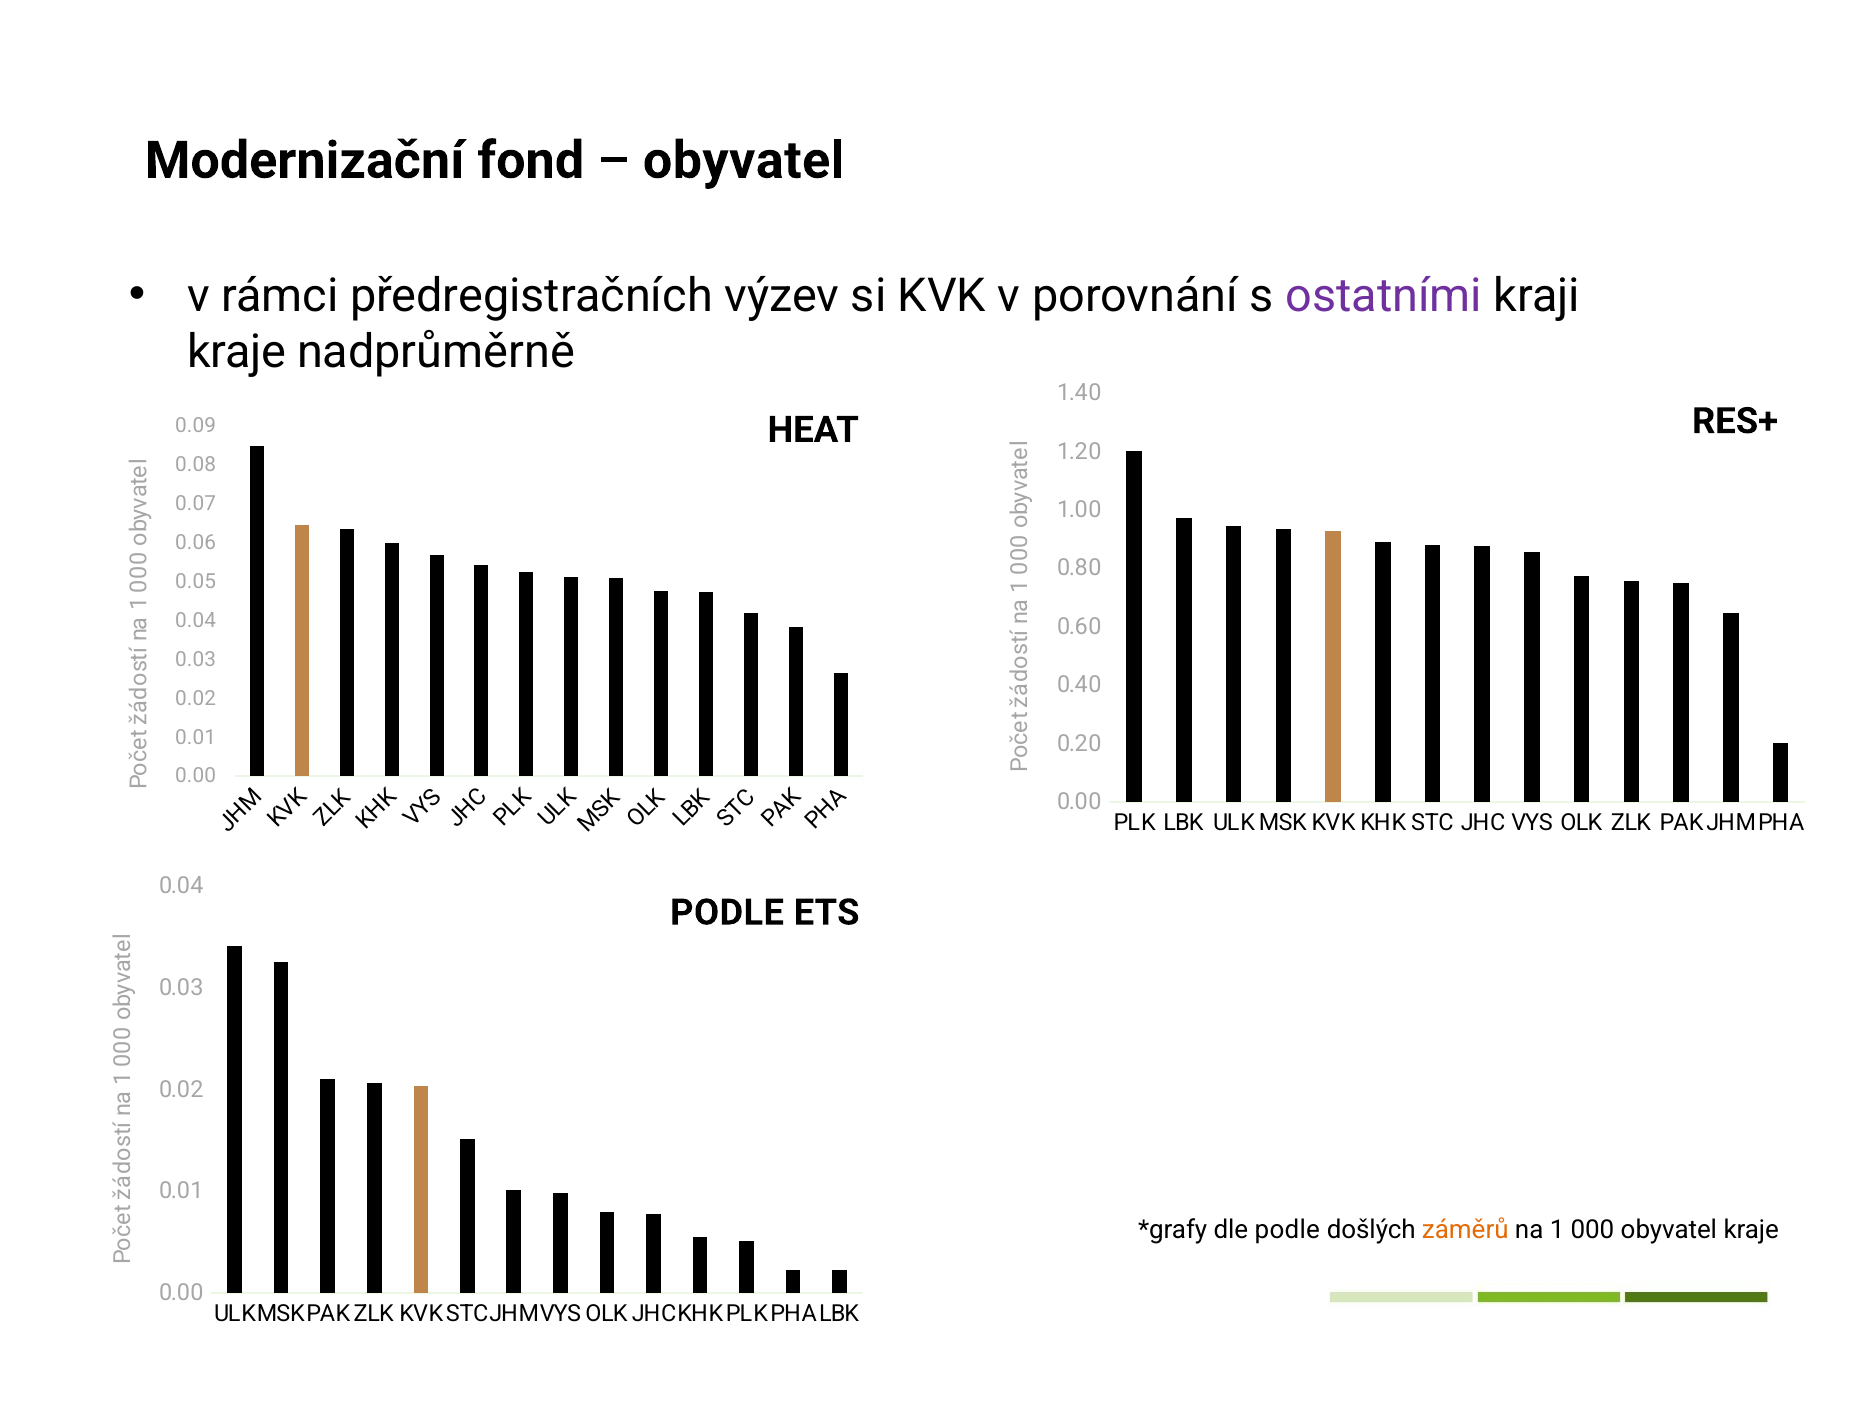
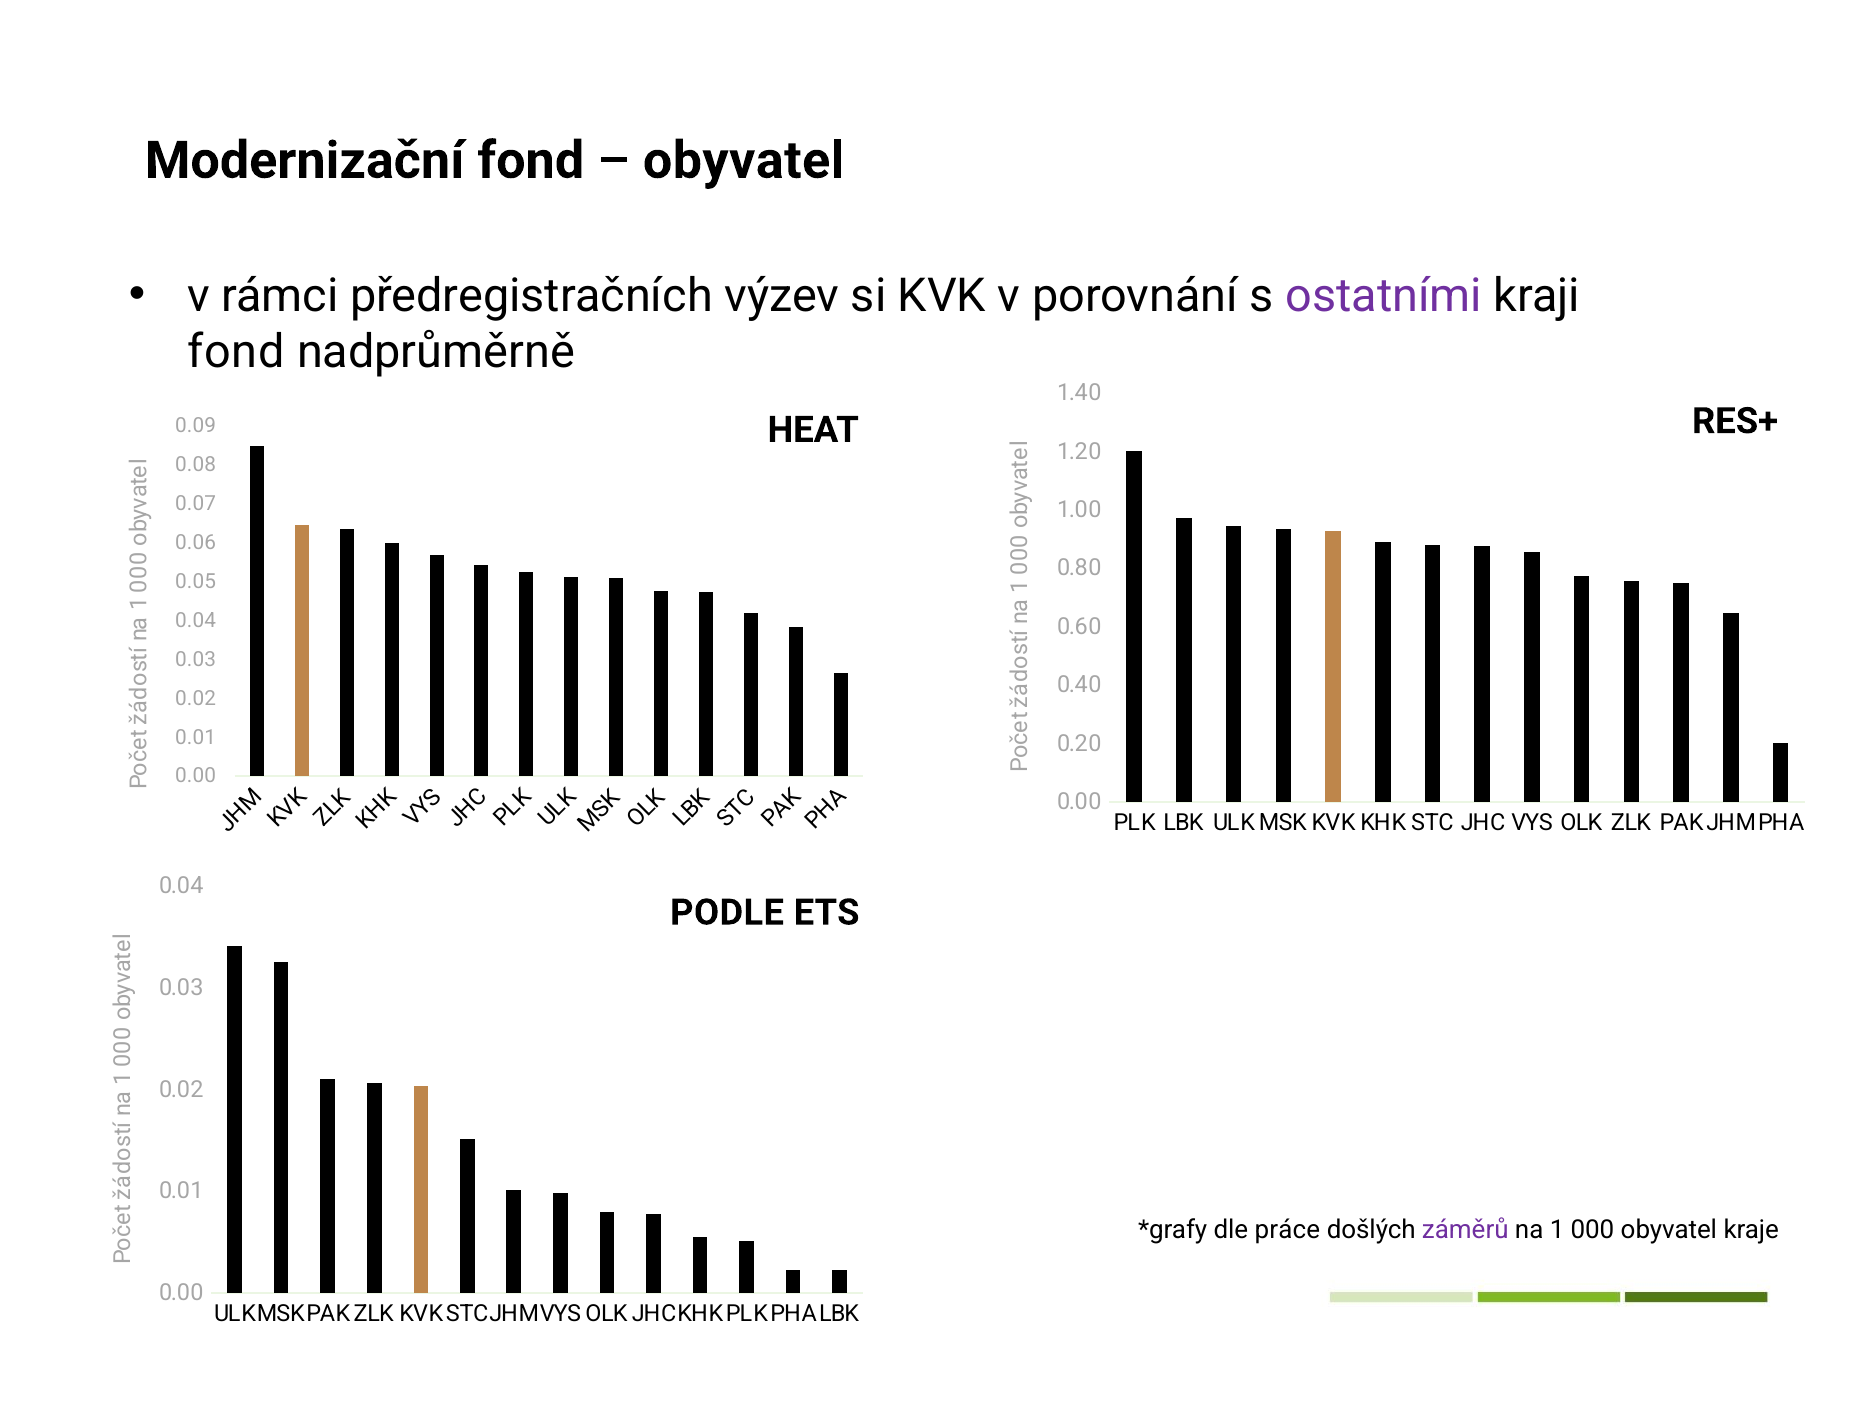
kraje at (237, 352): kraje -> fond
dle podle: podle -> práce
záměrů colour: orange -> purple
